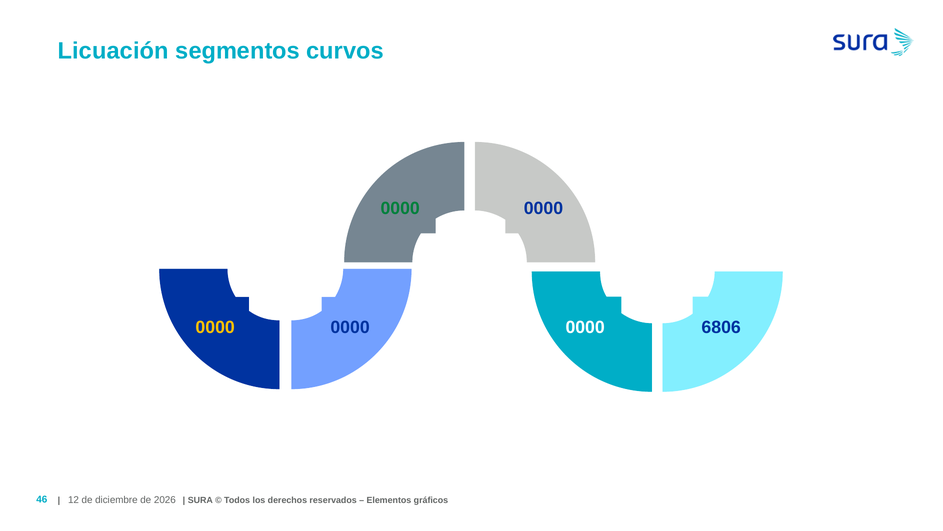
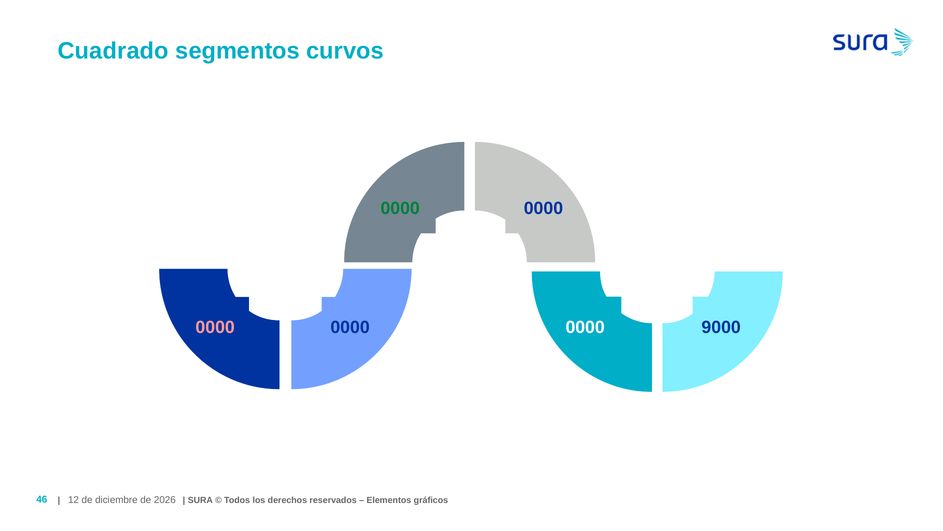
Licuación: Licuación -> Cuadrado
0000 at (215, 327) colour: yellow -> pink
6806: 6806 -> 9000
